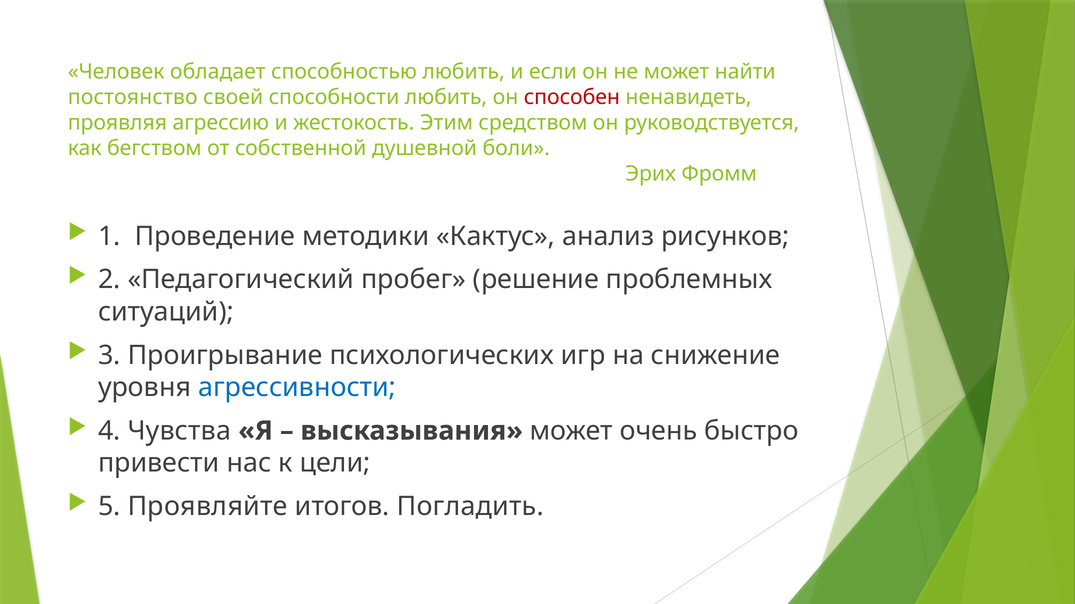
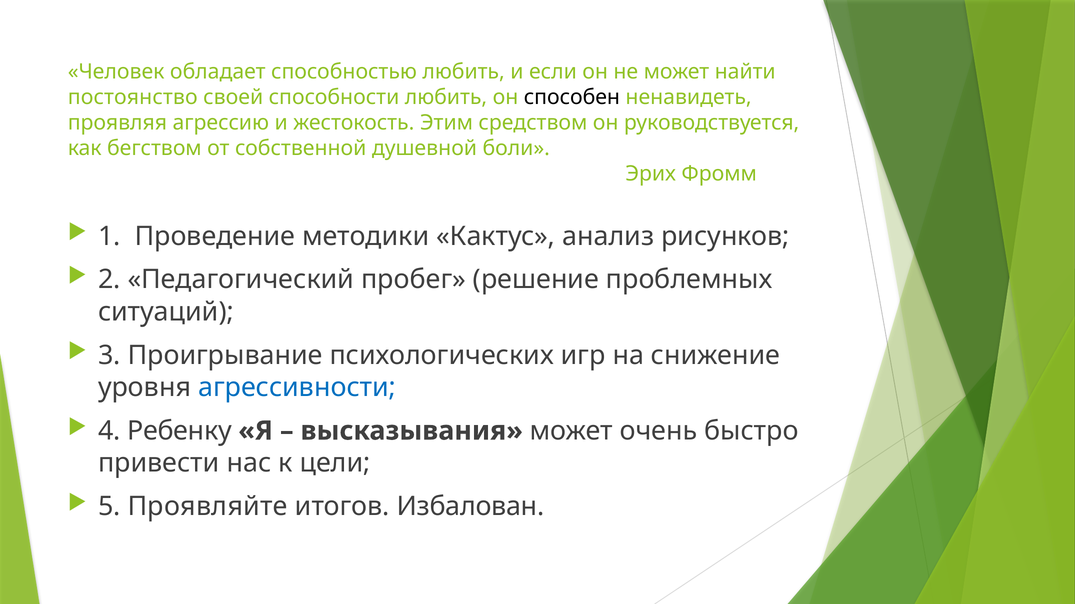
способен colour: red -> black
Чувства: Чувства -> Ребенку
Погладить: Погладить -> Избалован
